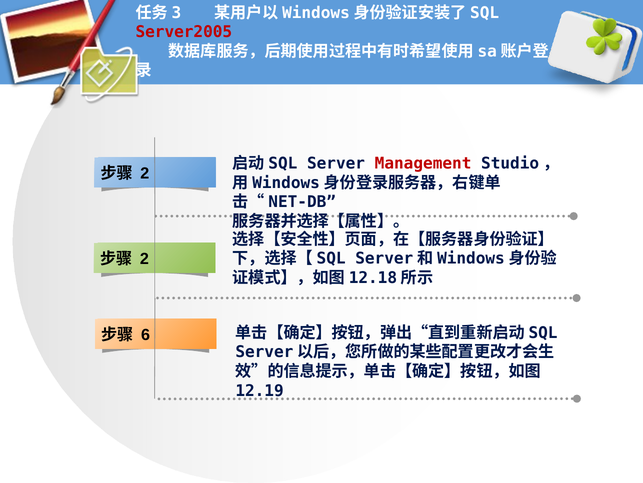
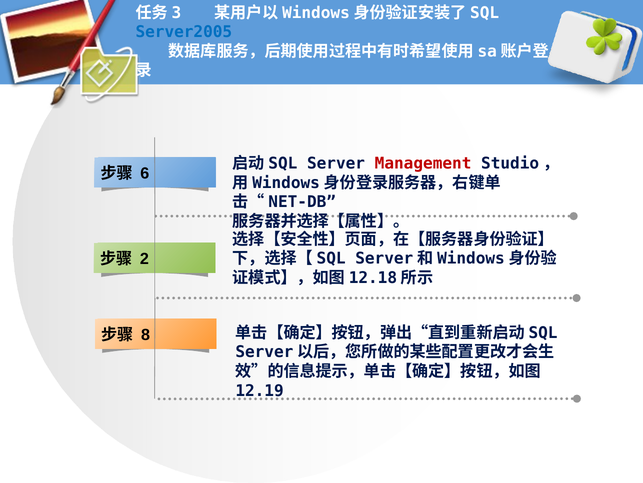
Server2005 colour: red -> blue
2 at (145, 173): 2 -> 6
6: 6 -> 8
